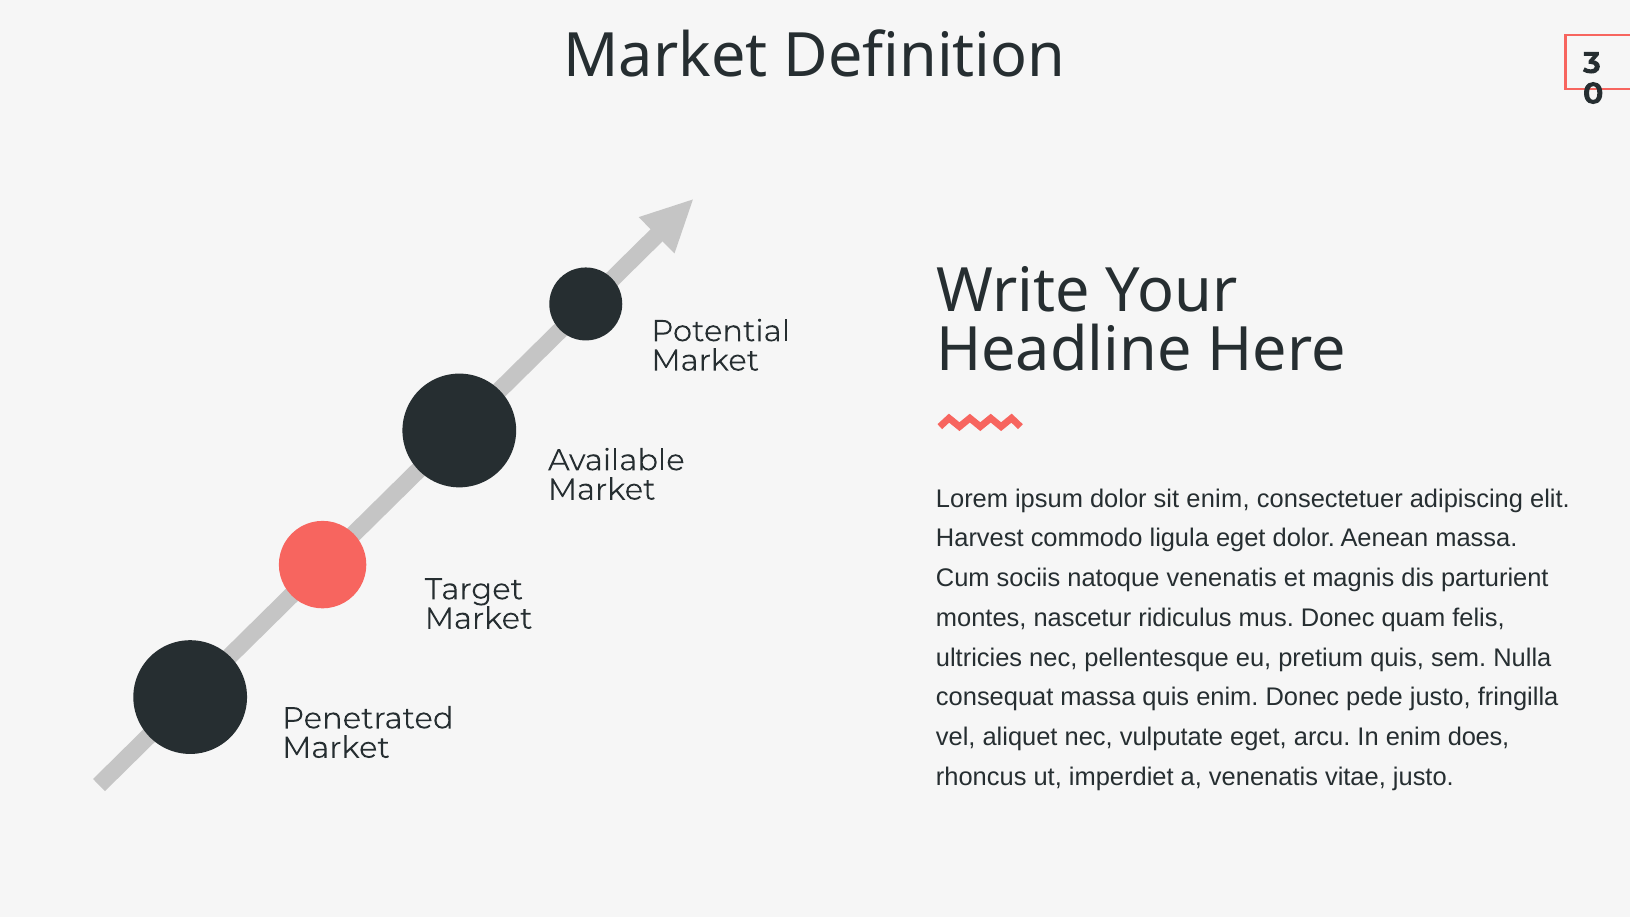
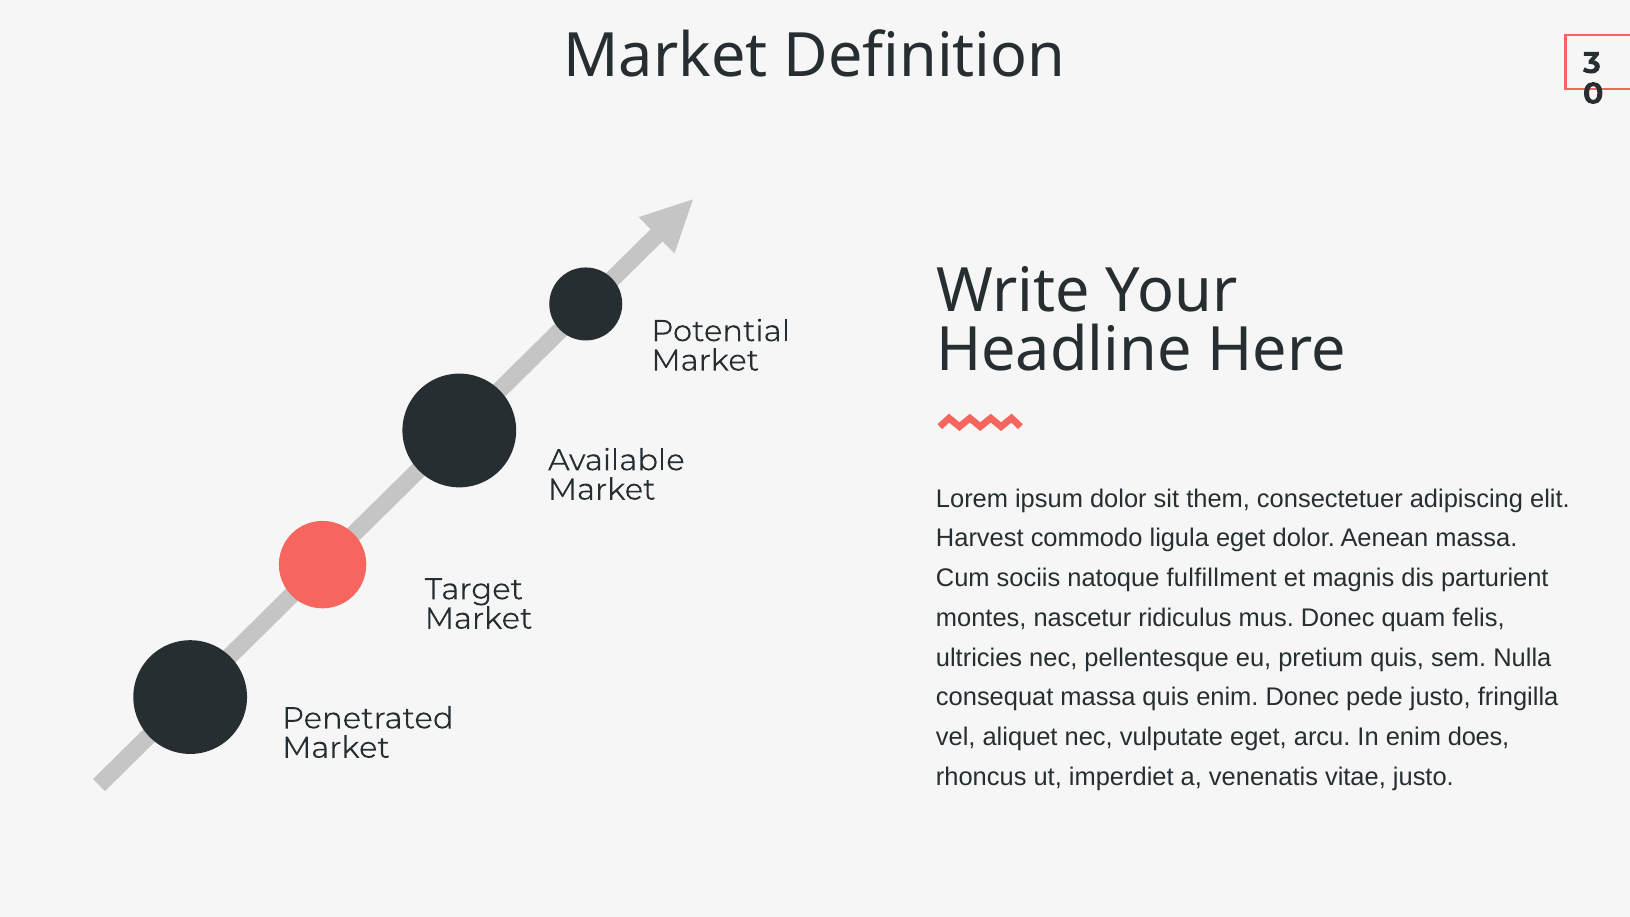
sit enim: enim -> them
natoque venenatis: venenatis -> fulfillment
